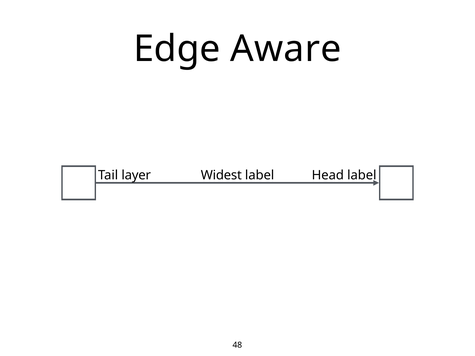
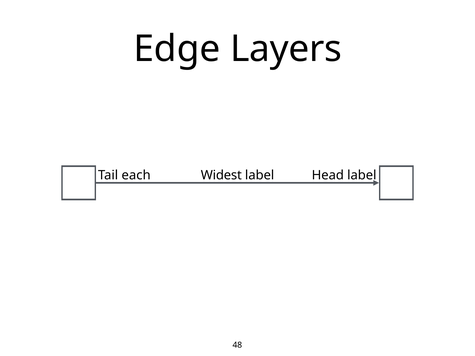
Aware: Aware -> Layers
layer: layer -> each
